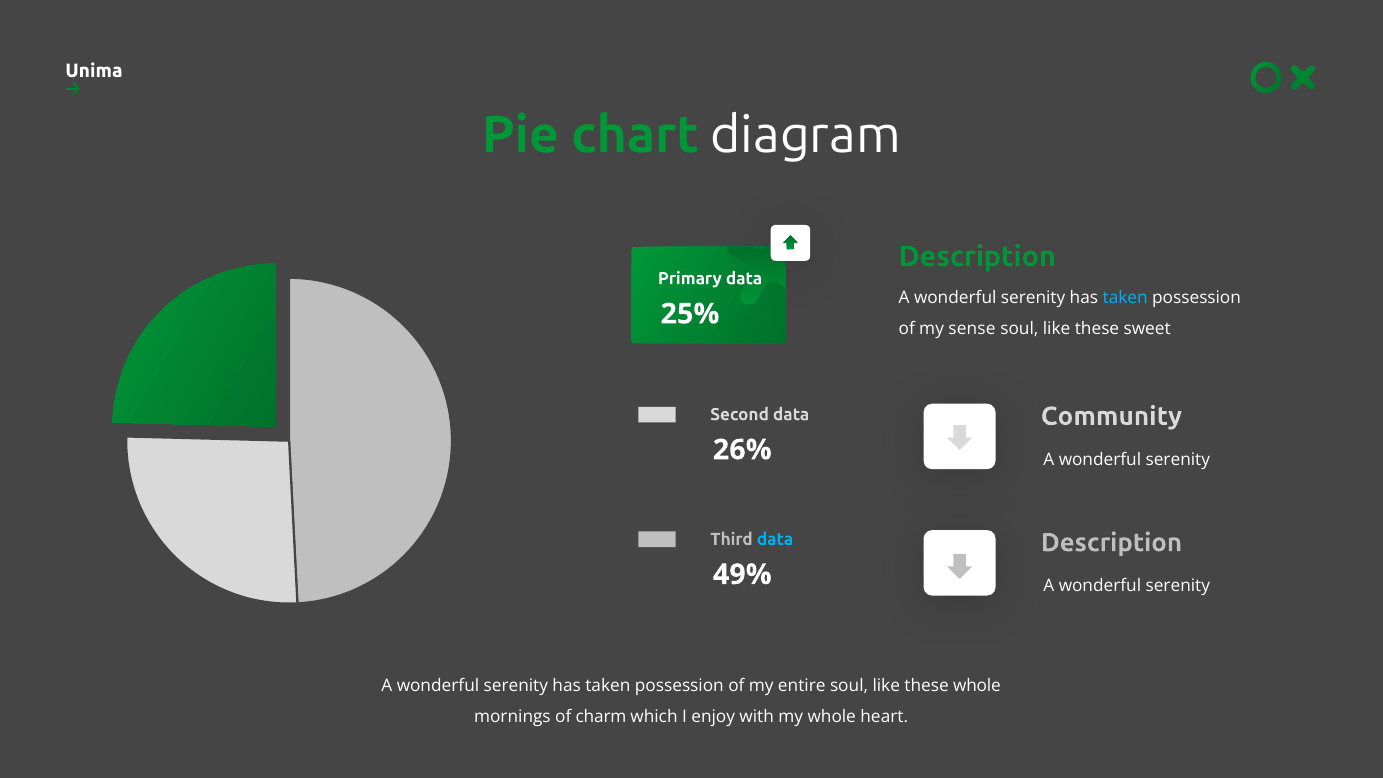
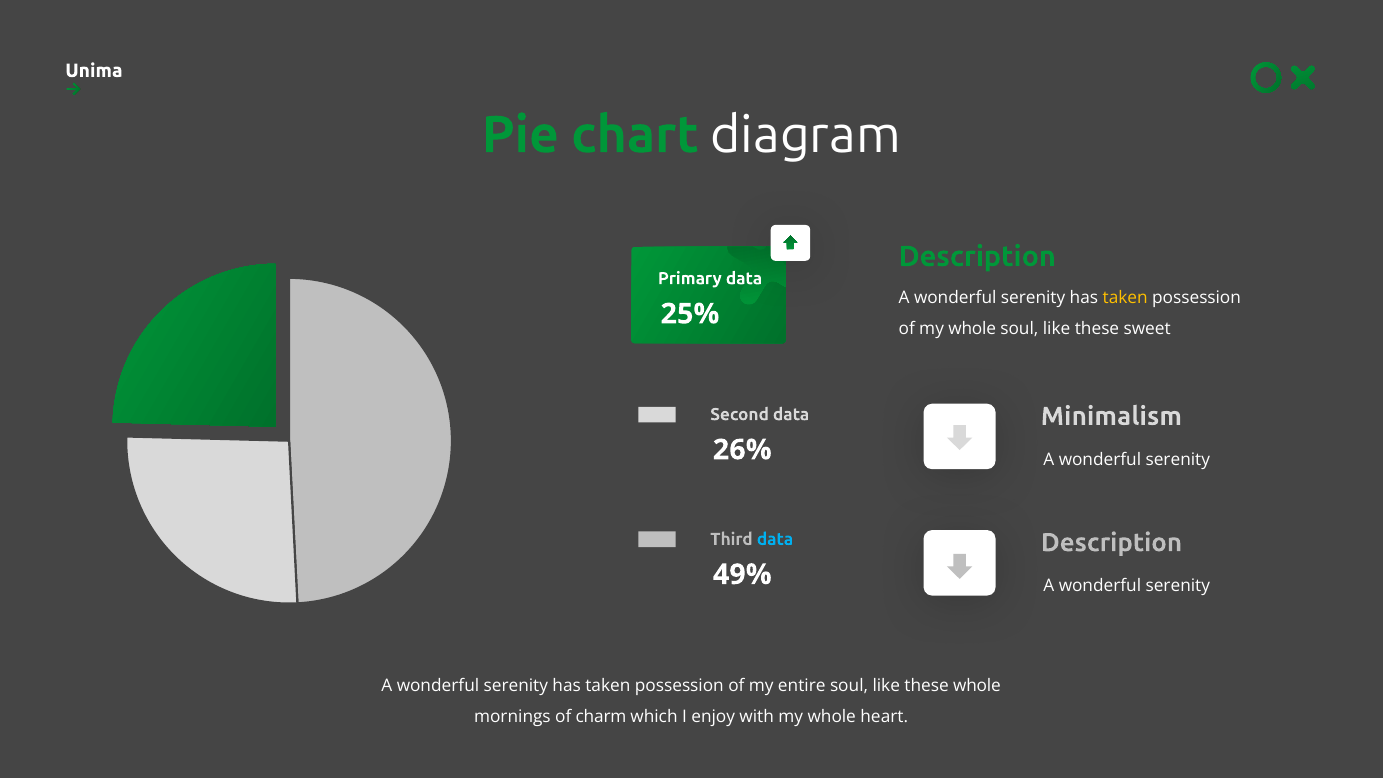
taken at (1125, 298) colour: light blue -> yellow
of my sense: sense -> whole
Community: Community -> Minimalism
